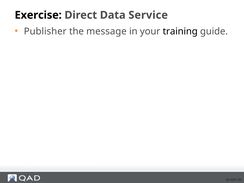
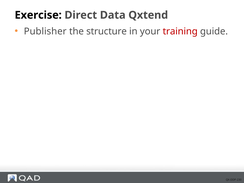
Service: Service -> Qxtend
message: message -> structure
training colour: black -> red
